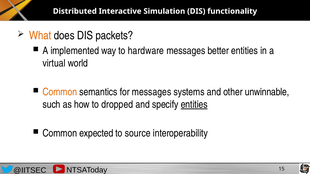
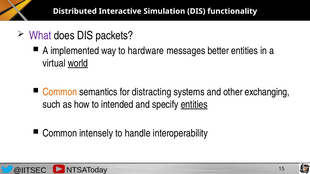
What colour: orange -> purple
world underline: none -> present
for messages: messages -> distracting
unwinnable: unwinnable -> exchanging
dropped: dropped -> intended
expected: expected -> intensely
source: source -> handle
